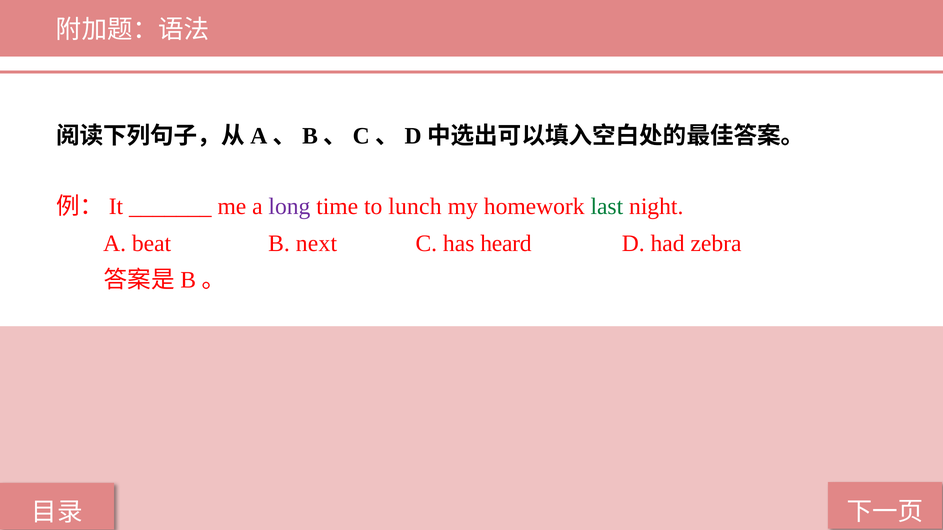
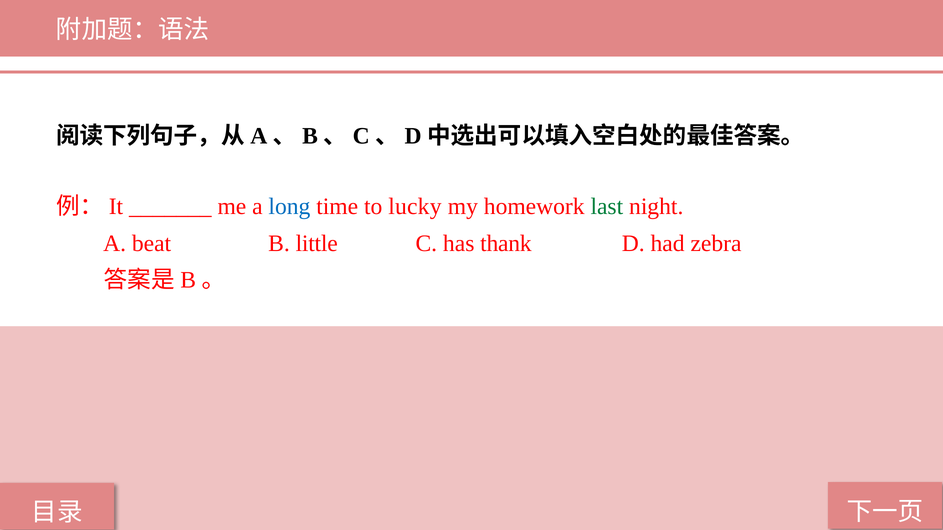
long colour: purple -> blue
lunch: lunch -> lucky
next: next -> little
heard: heard -> thank
